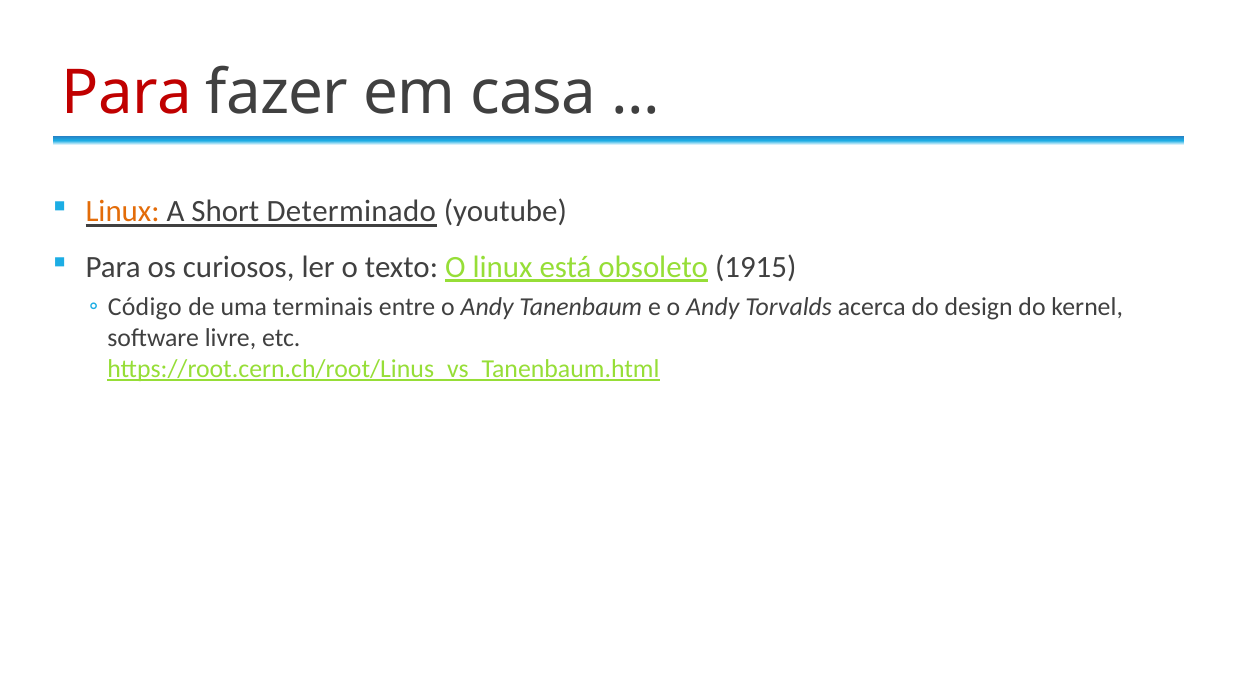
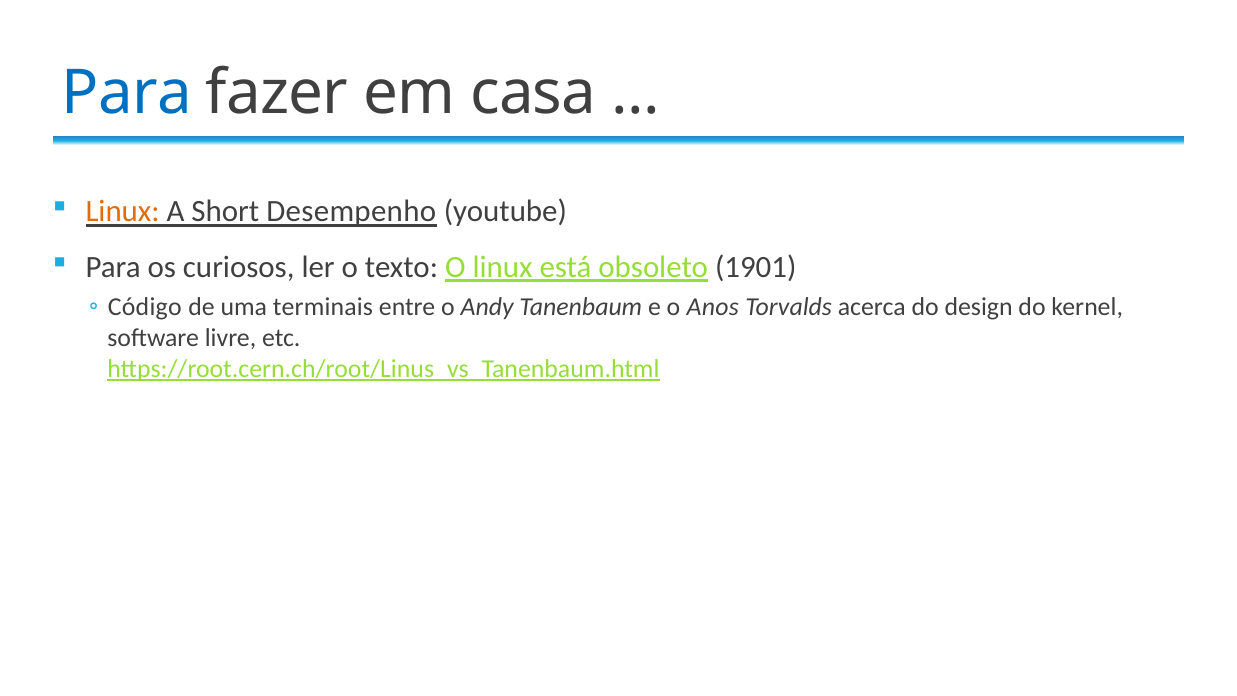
Para at (127, 93) colour: red -> blue
Determinado: Determinado -> Desempenho
1915: 1915 -> 1901
e o Andy: Andy -> Anos
